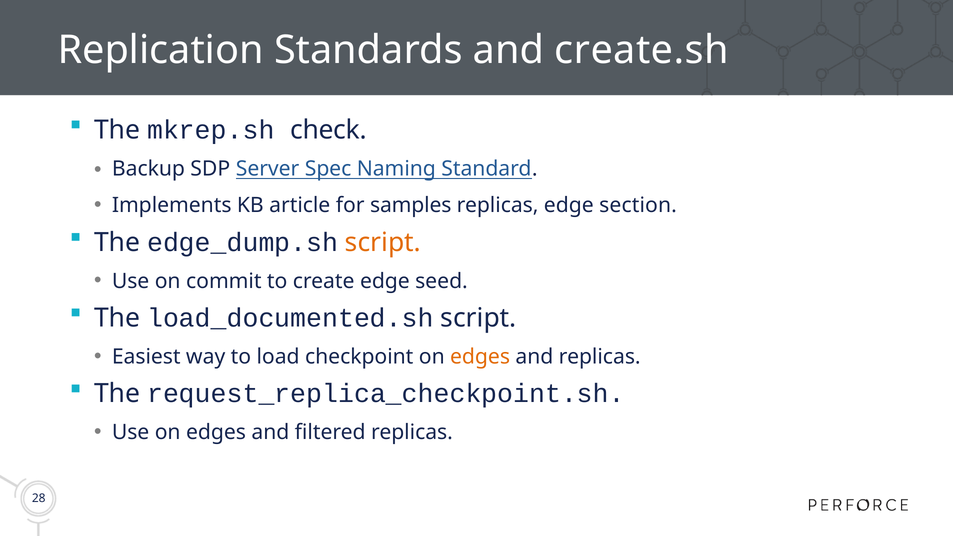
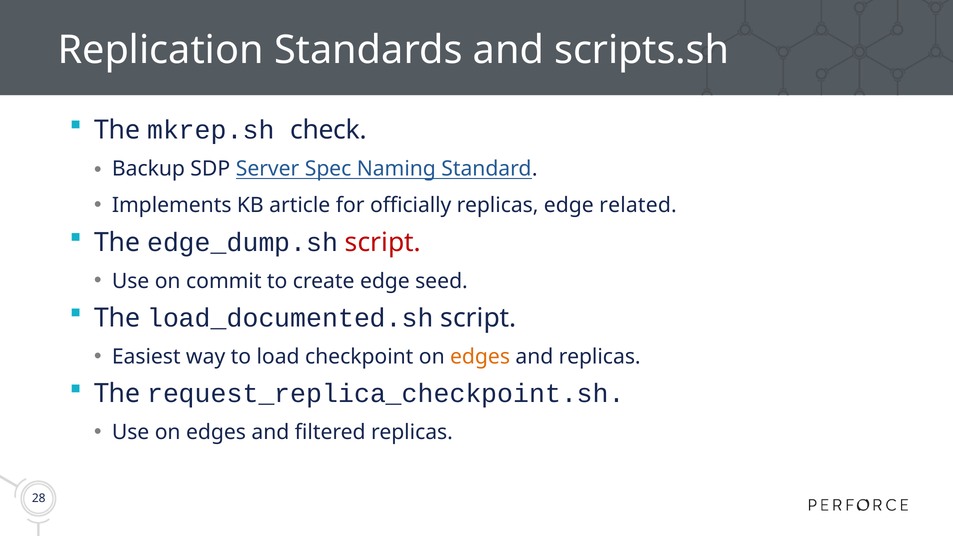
create.sh: create.sh -> scripts.sh
samples: samples -> officially
section: section -> related
script at (383, 242) colour: orange -> red
